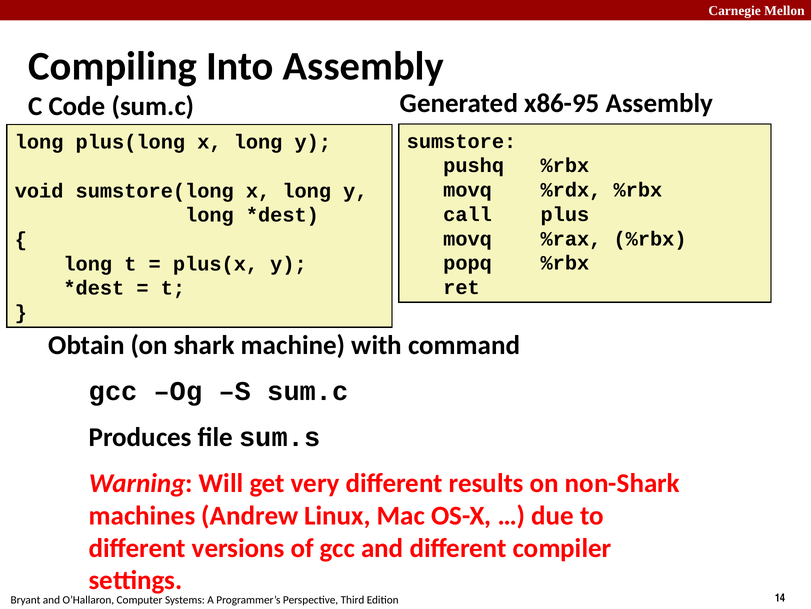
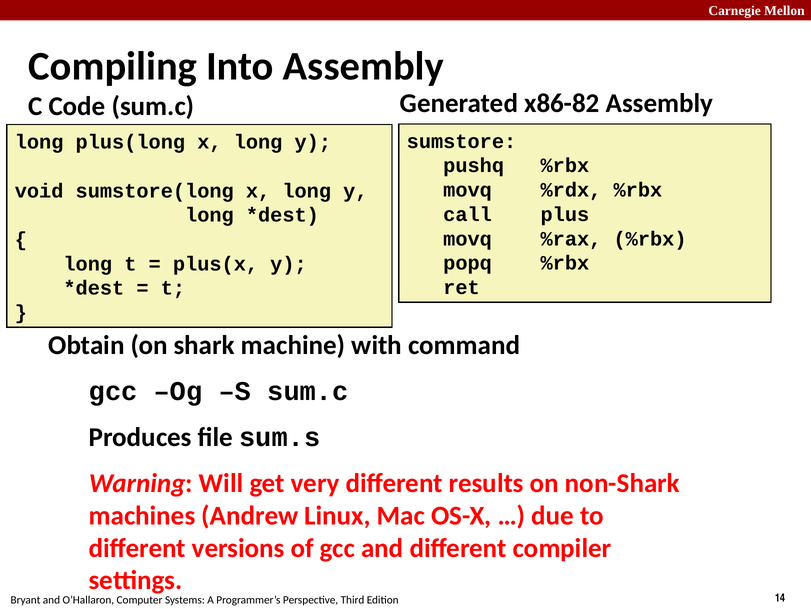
x86-95: x86-95 -> x86-82
